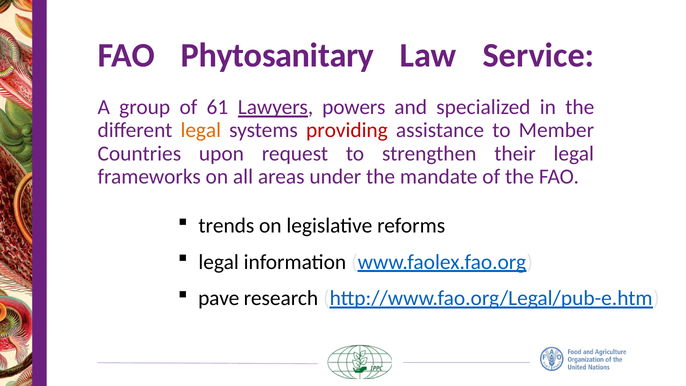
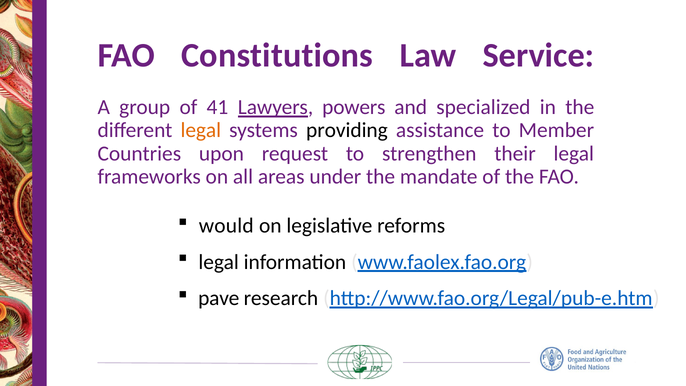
Phytosanitary: Phytosanitary -> Constitutions
61: 61 -> 41
providing colour: red -> black
trends: trends -> would
